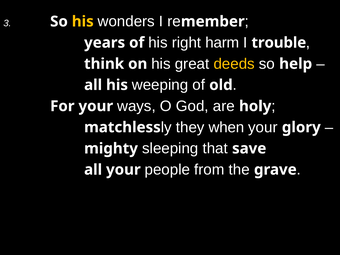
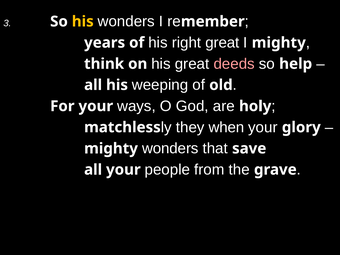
right harm: harm -> great
I trouble: trouble -> mighty
deeds colour: yellow -> pink
mighty sleeping: sleeping -> wonders
